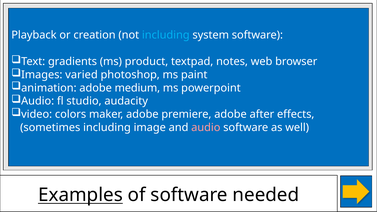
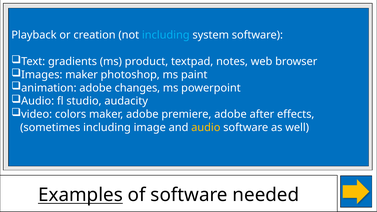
Images varied: varied -> maker
medium: medium -> changes
audio at (206, 128) colour: pink -> yellow
